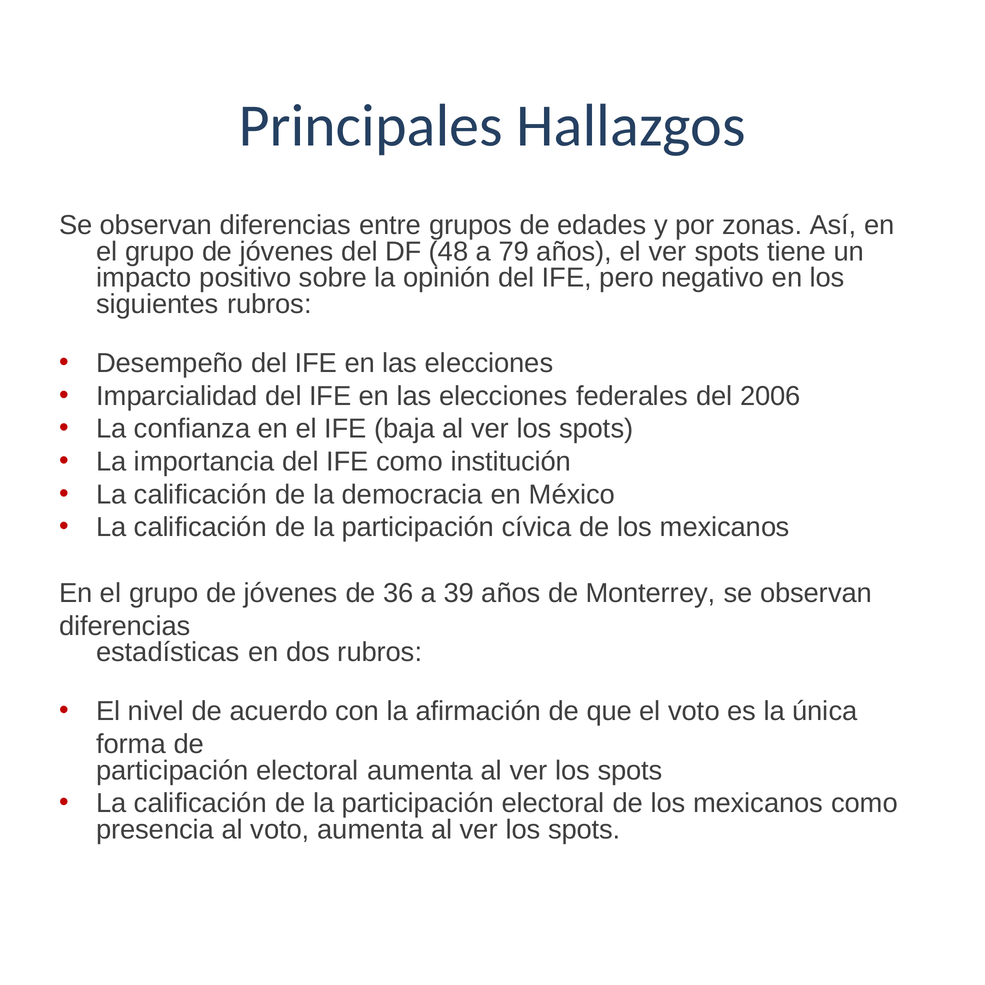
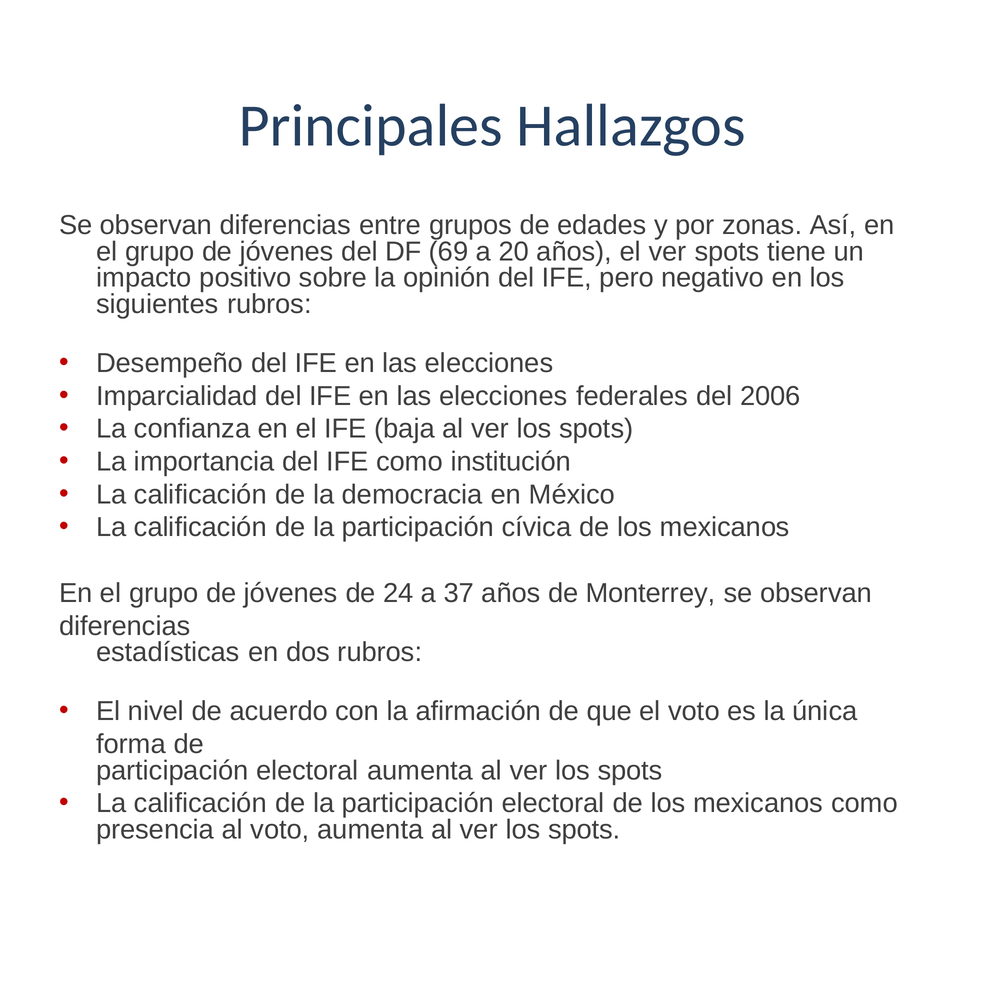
48: 48 -> 69
79: 79 -> 20
36: 36 -> 24
39: 39 -> 37
